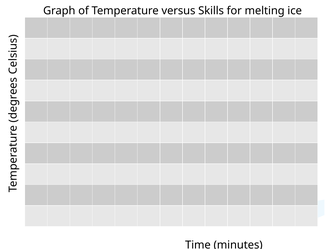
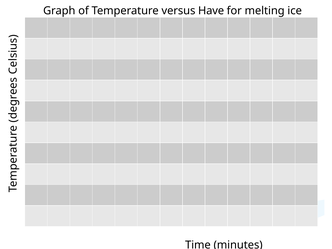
Skills: Skills -> Have
